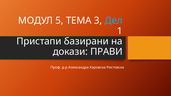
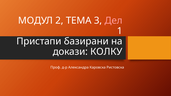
5: 5 -> 2
Дел colour: light blue -> pink
ПРАВИ: ПРАВИ -> КОЛКУ
